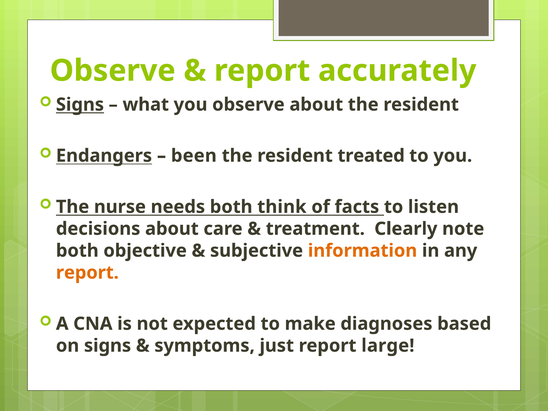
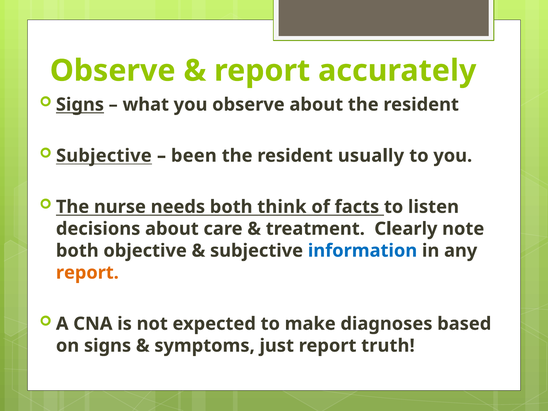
Endangers at (104, 156): Endangers -> Subjective
treated: treated -> usually
information colour: orange -> blue
large: large -> truth
